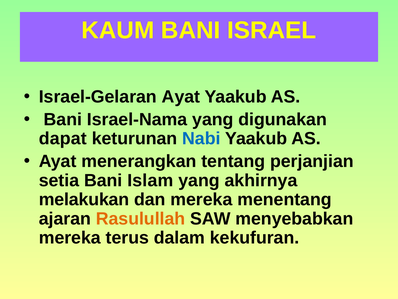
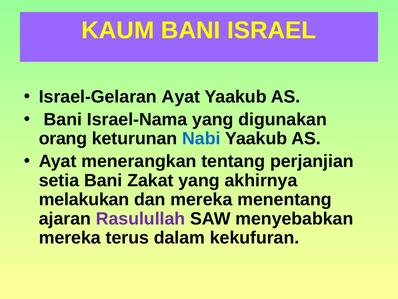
dapat: dapat -> orang
Islam: Islam -> Zakat
Rasulullah colour: orange -> purple
